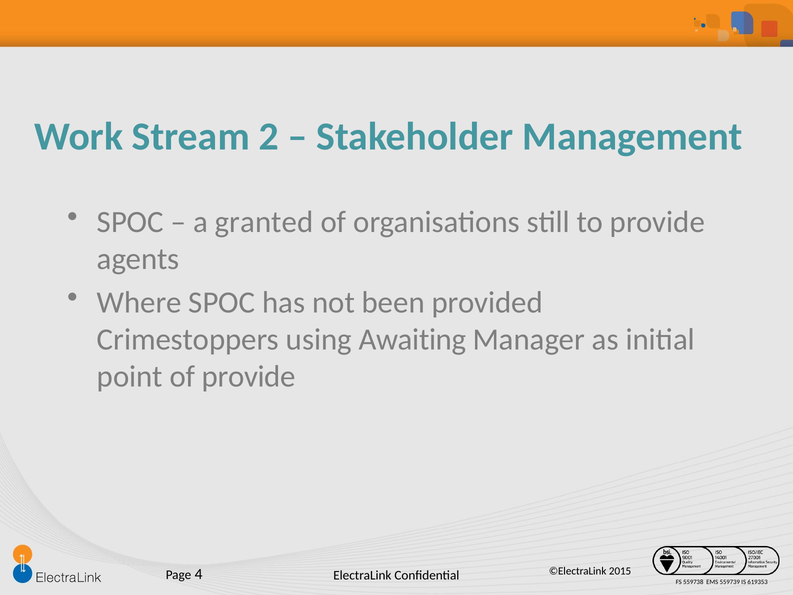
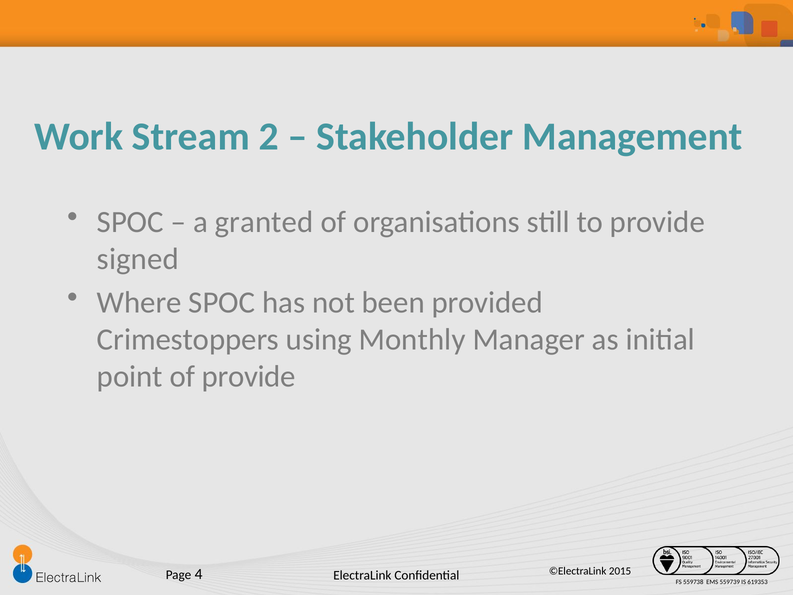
agents: agents -> signed
Awaiting: Awaiting -> Monthly
